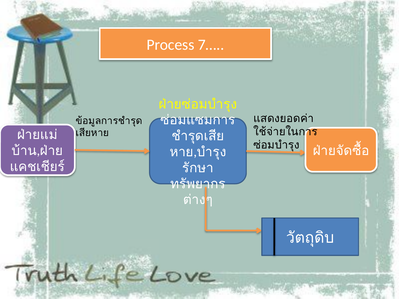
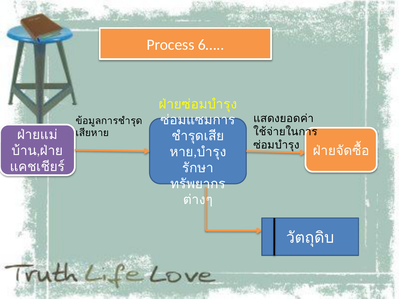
7…: 7… -> 6…
